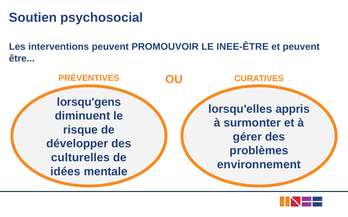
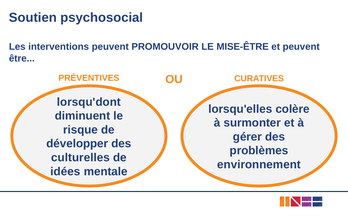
INEE-ÊTRE: INEE-ÊTRE -> MISE-ÊTRE
lorsqu'gens: lorsqu'gens -> lorsqu'dont
appris: appris -> colère
